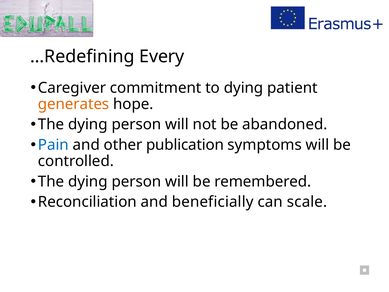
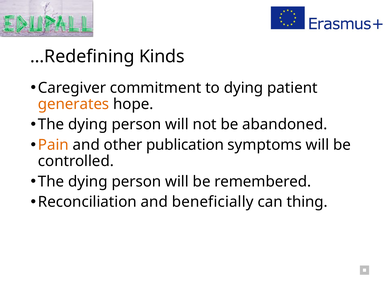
Every: Every -> Kinds
Pain colour: blue -> orange
scale: scale -> thing
